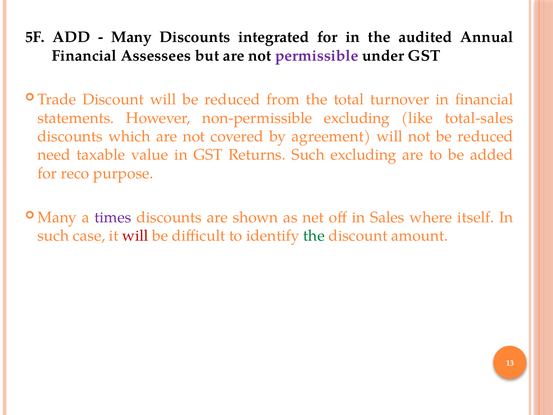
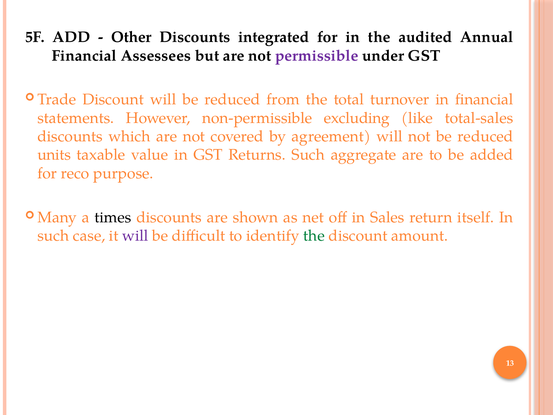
Many at (131, 37): Many -> Other
need: need -> units
Such excluding: excluding -> aggregate
times colour: purple -> black
where: where -> return
will at (135, 236) colour: red -> purple
